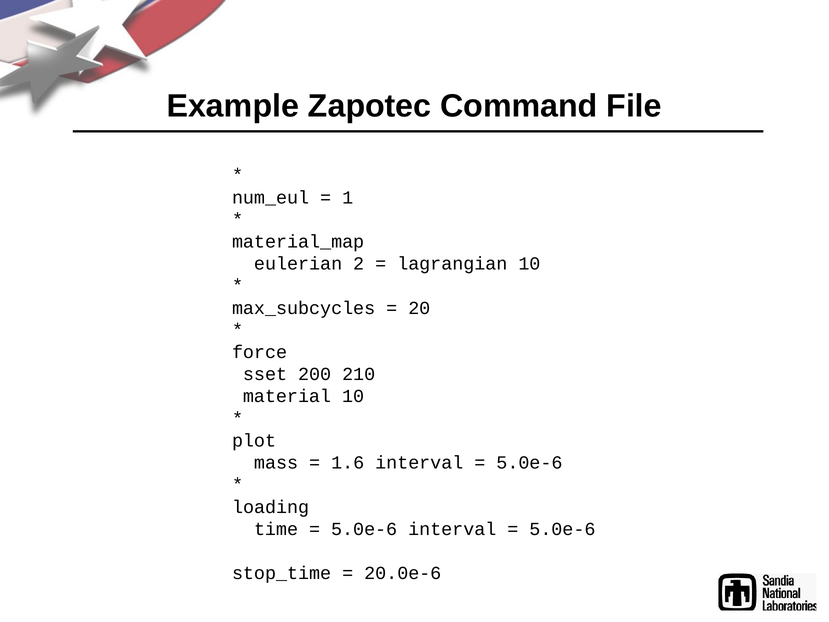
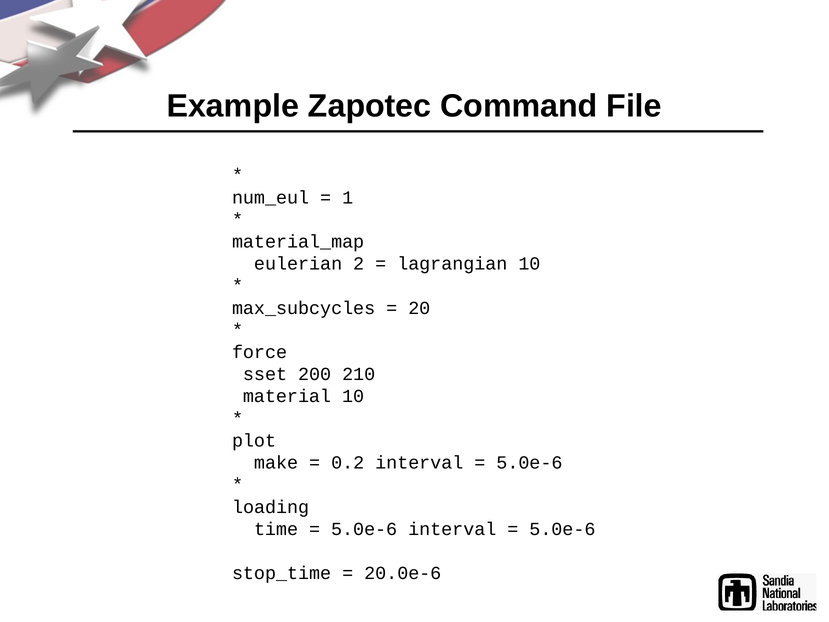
mass: mass -> make
1.6: 1.6 -> 0.2
